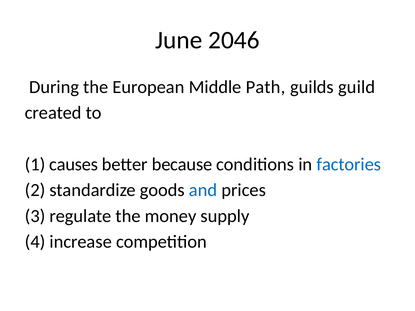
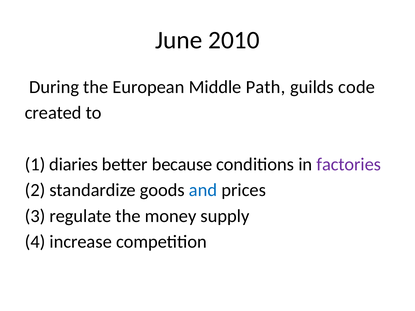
2046: 2046 -> 2010
guild: guild -> code
causes: causes -> diaries
factories colour: blue -> purple
